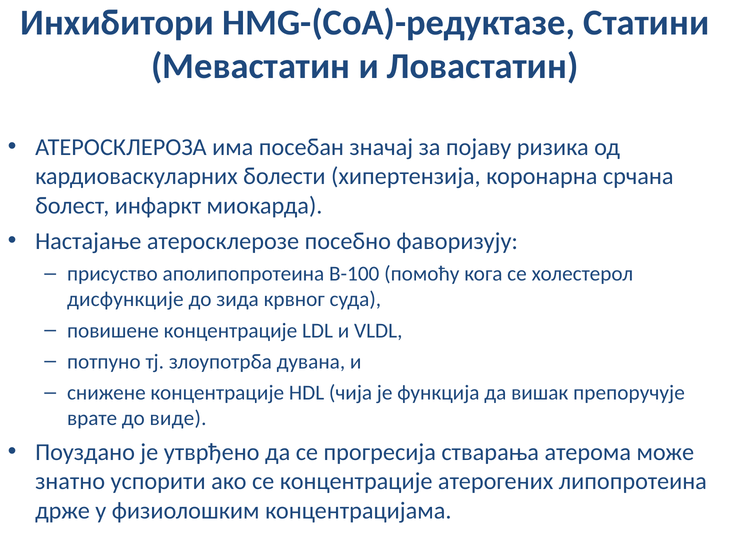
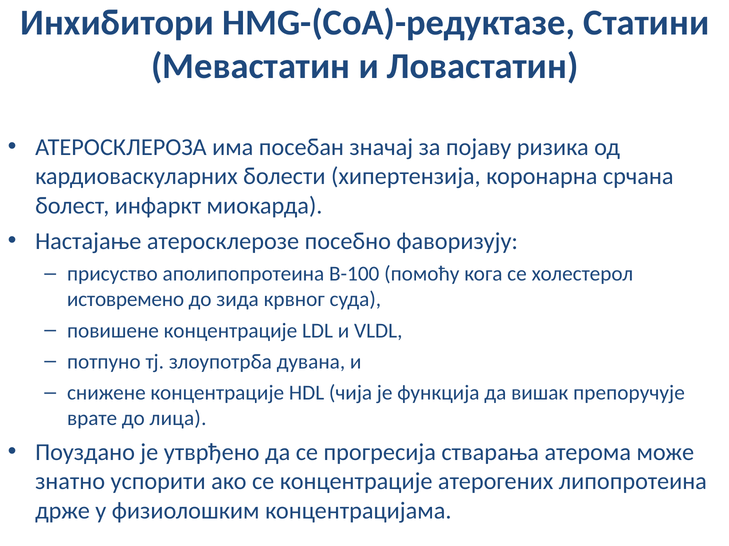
дисфункције: дисфункције -> истовремено
виде: виде -> лица
